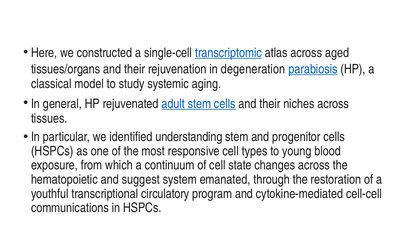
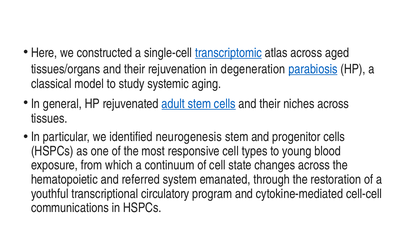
understanding: understanding -> neurogenesis
suggest: suggest -> referred
